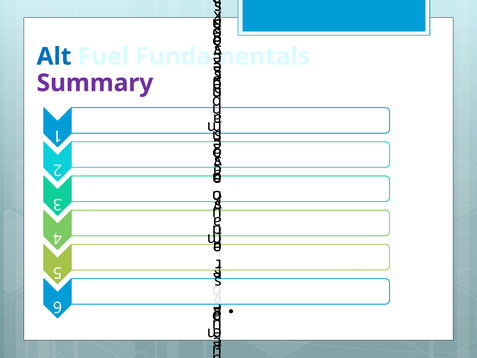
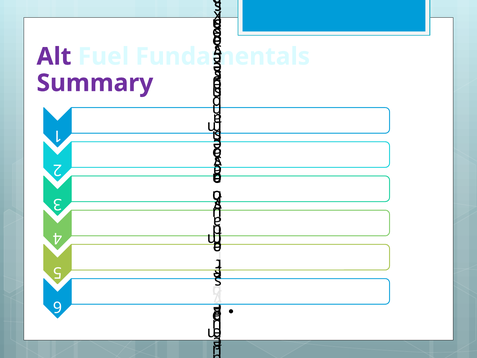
Alt colour: blue -> purple
